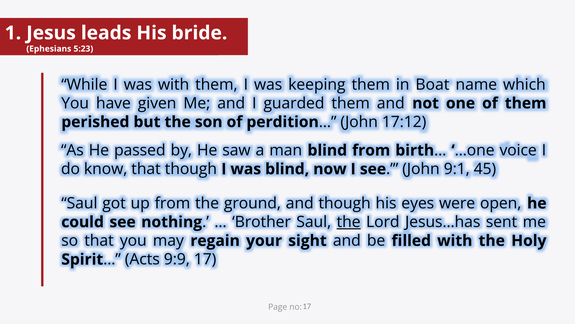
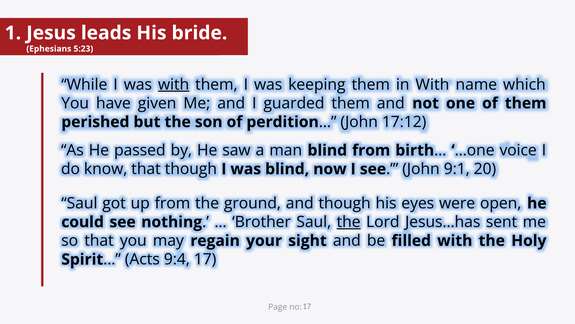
with at (174, 85) underline: none -> present
in Boat: Boat -> With
45: 45 -> 20
9:9: 9:9 -> 9:4
